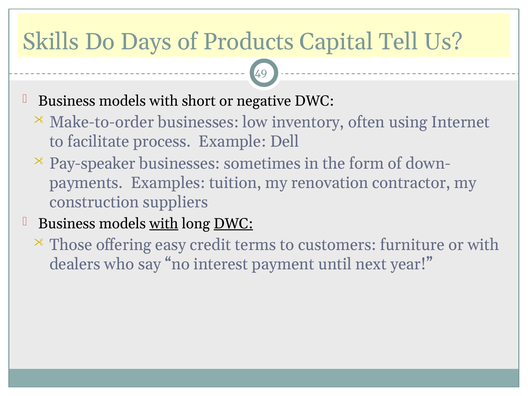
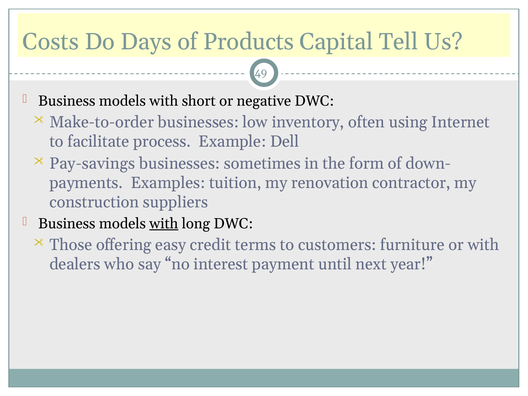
Skills: Skills -> Costs
Pay-speaker: Pay-speaker -> Pay-savings
DWC at (233, 224) underline: present -> none
